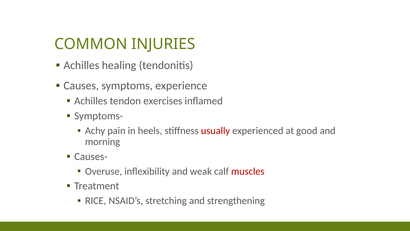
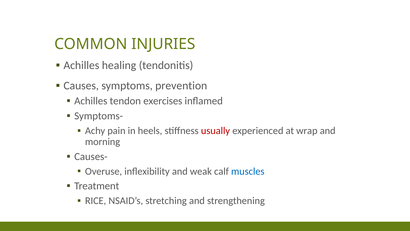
experience: experience -> prevention
good: good -> wrap
muscles colour: red -> blue
